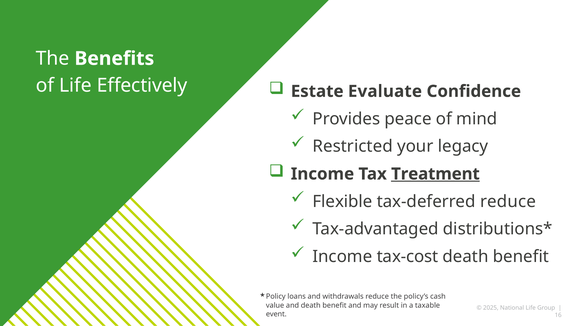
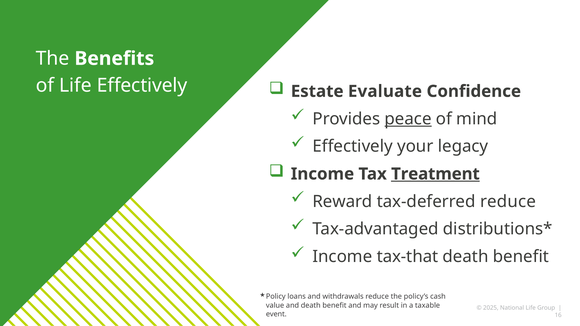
peace underline: none -> present
Restricted at (353, 147): Restricted -> Effectively
Flexible: Flexible -> Reward
tax-cost: tax-cost -> tax-that
